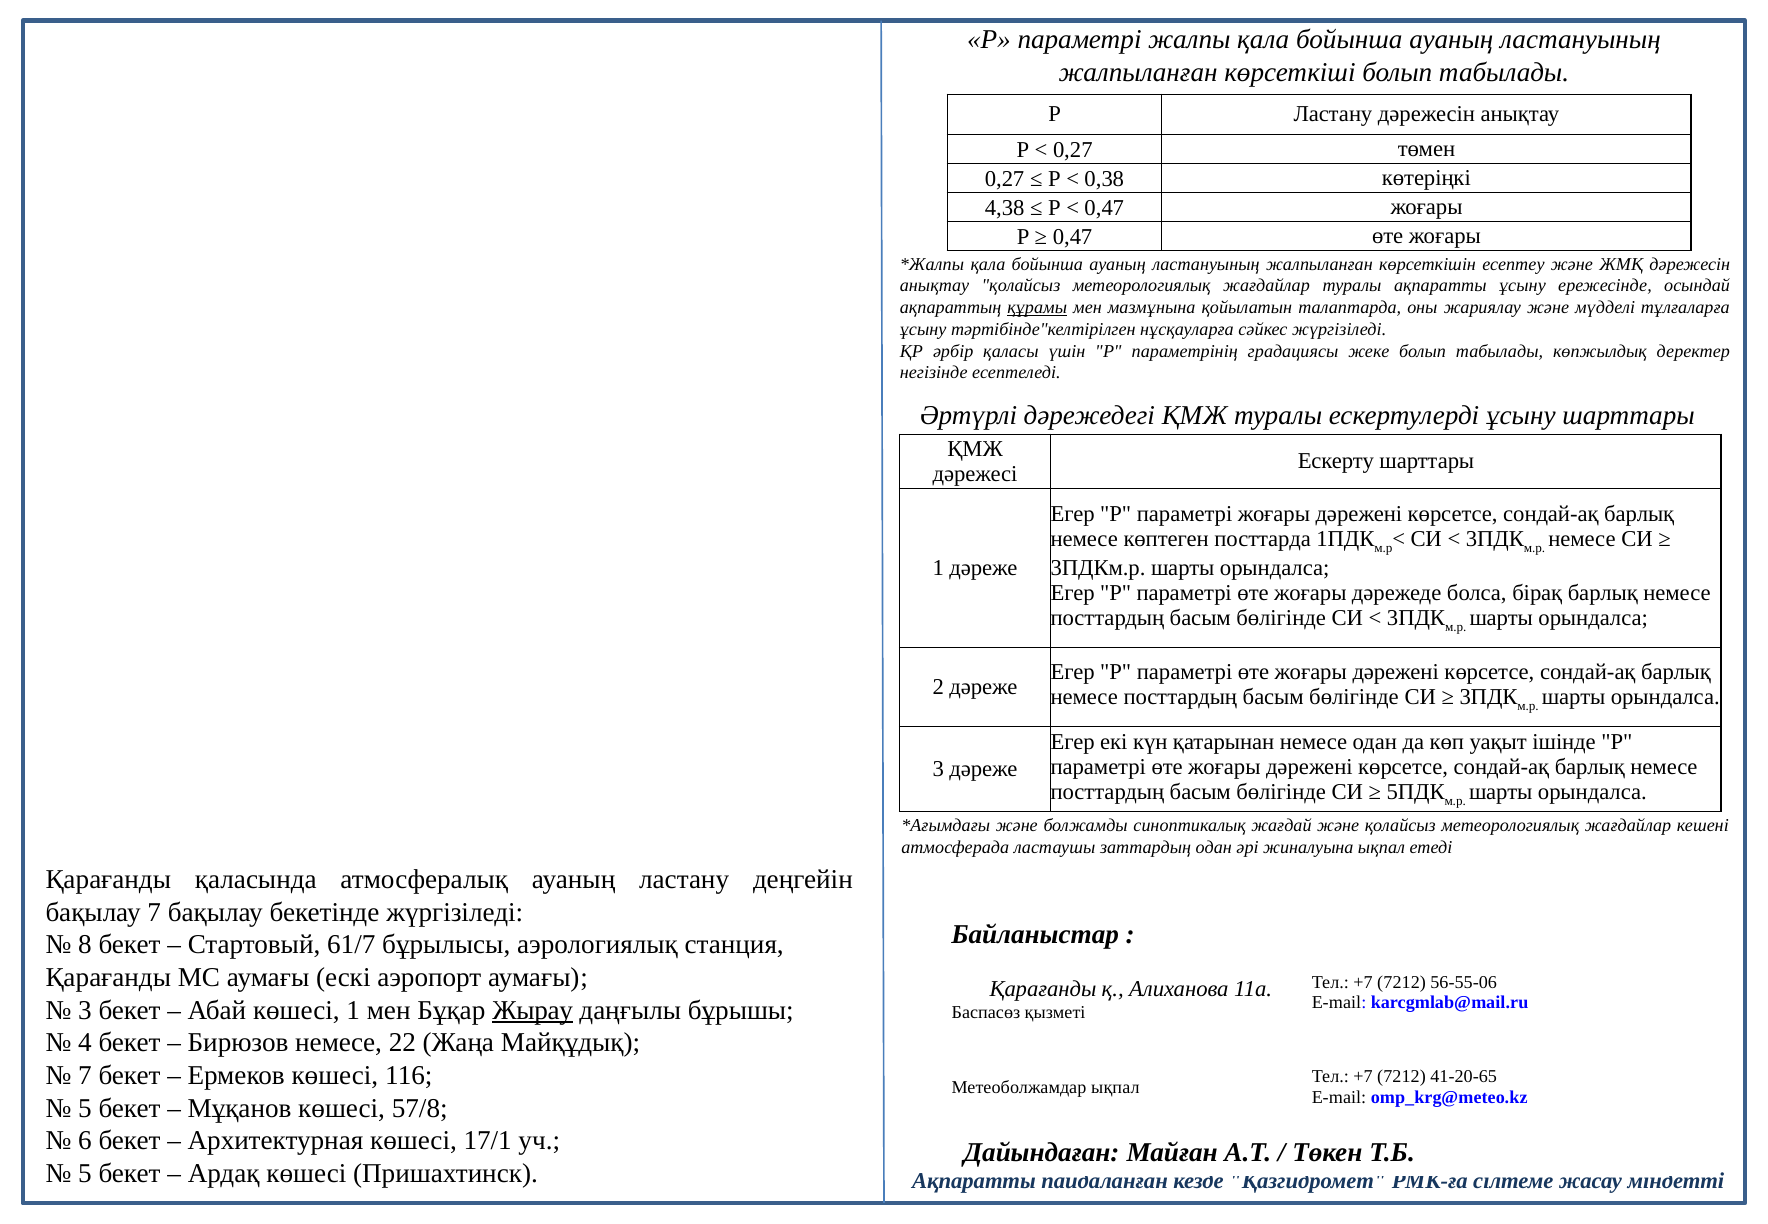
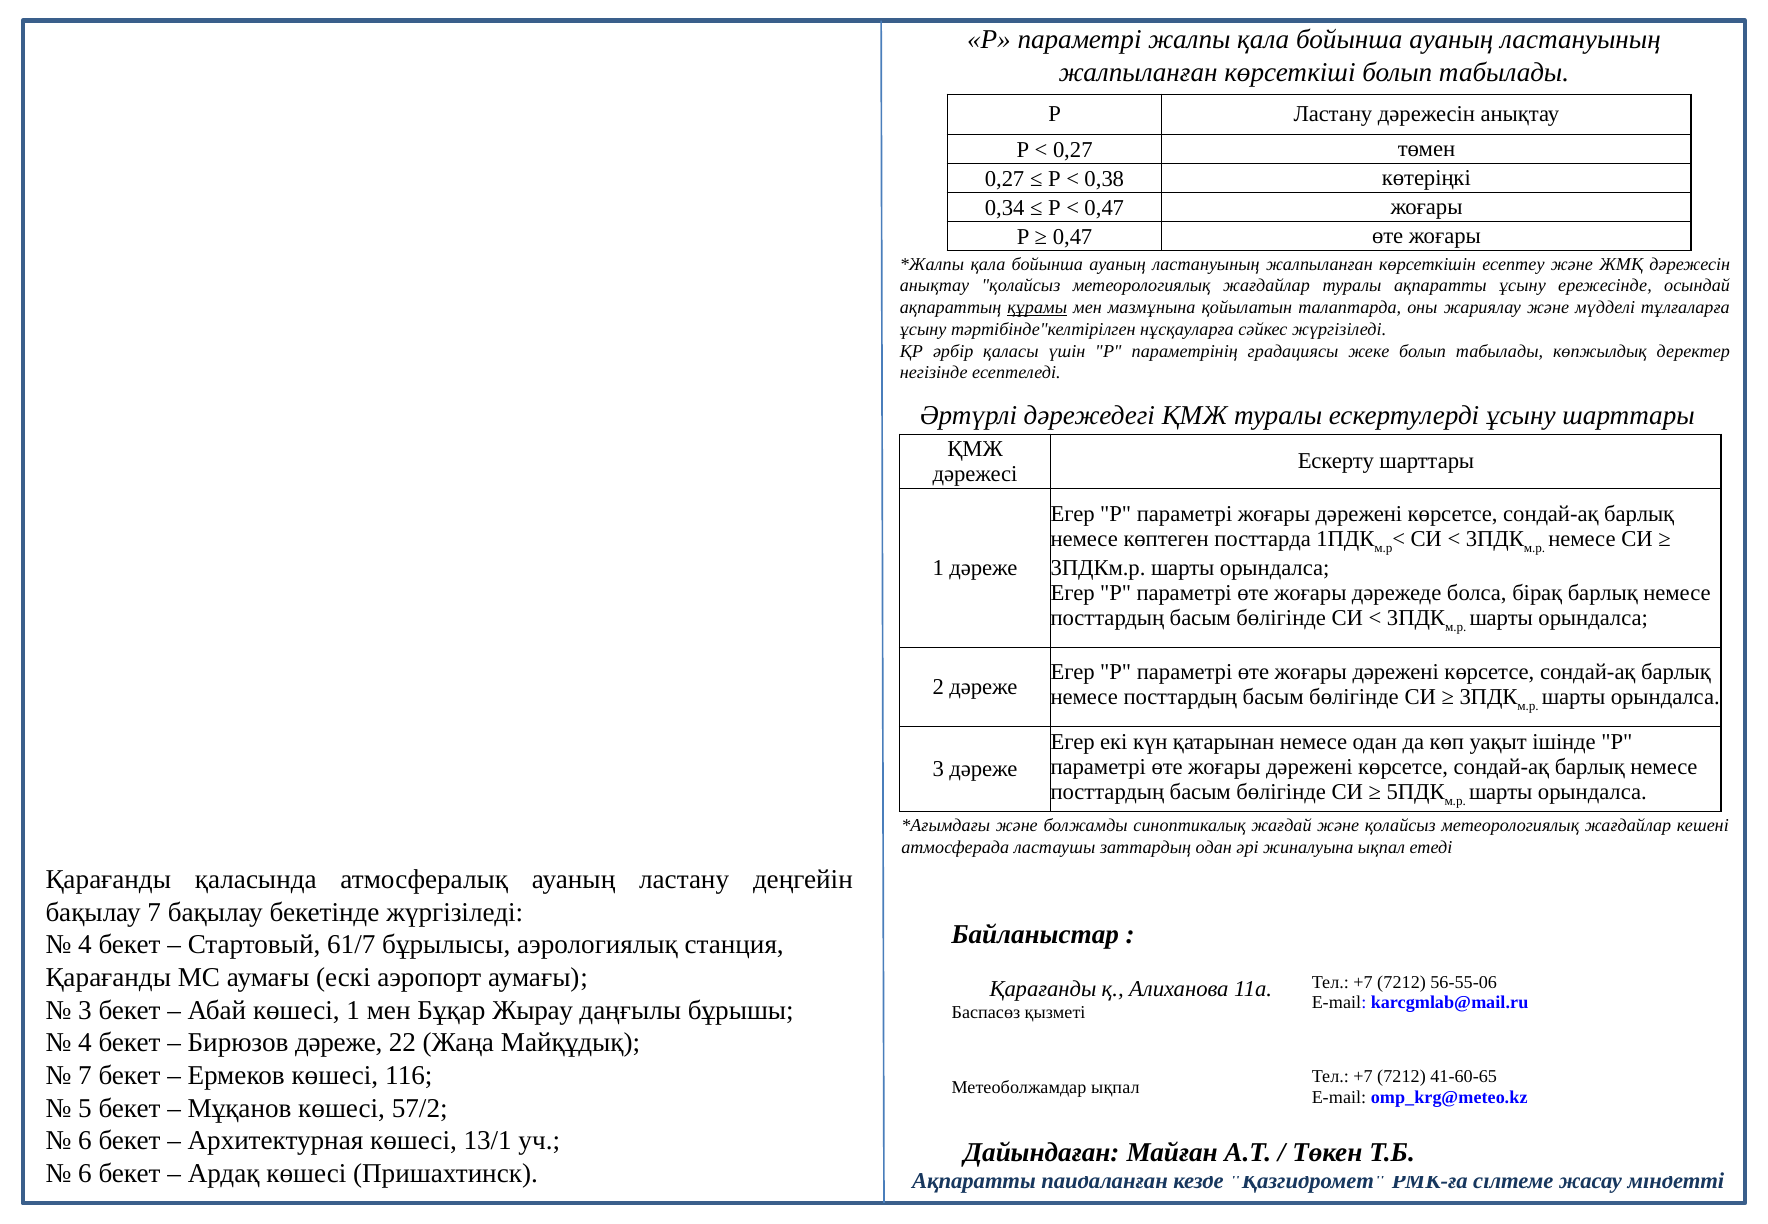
4,38: 4,38 -> 0,34
8 at (85, 945): 8 -> 4
Жырау underline: present -> none
Бирюзов немесе: немесе -> дәреже
41-20-65: 41-20-65 -> 41-60-65
57/8: 57/8 -> 57/2
17/1: 17/1 -> 13/1
5 at (85, 1173): 5 -> 6
